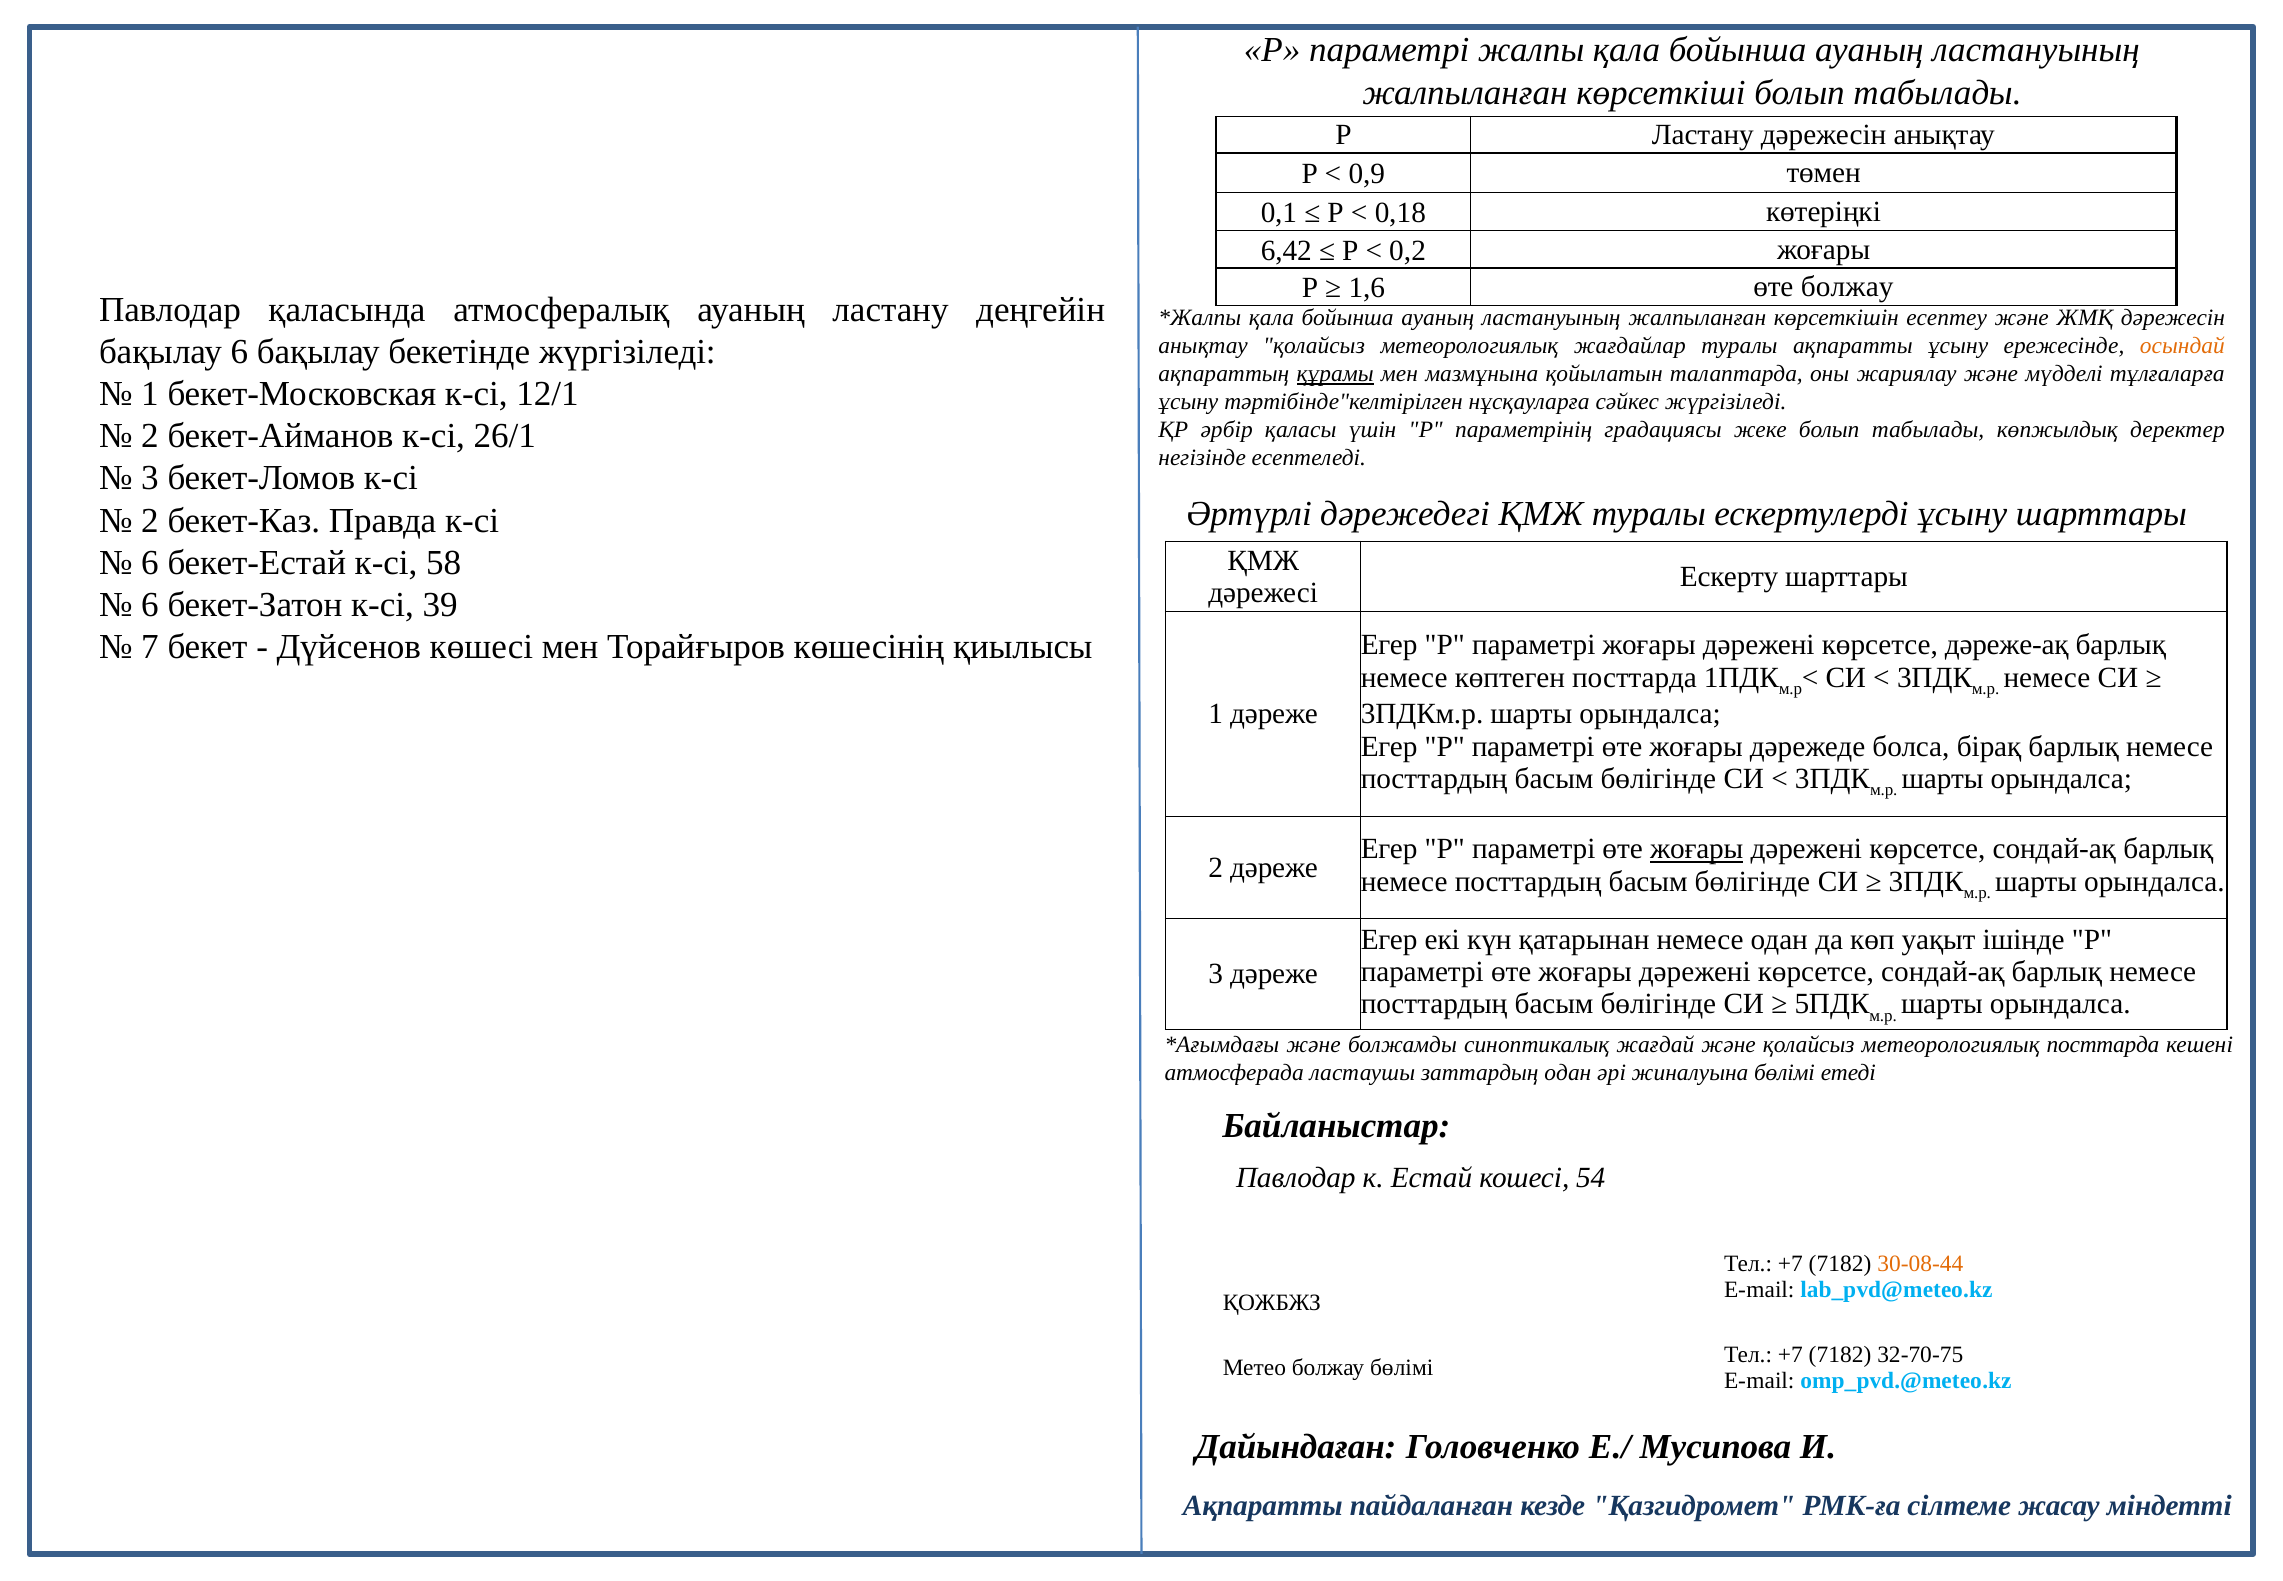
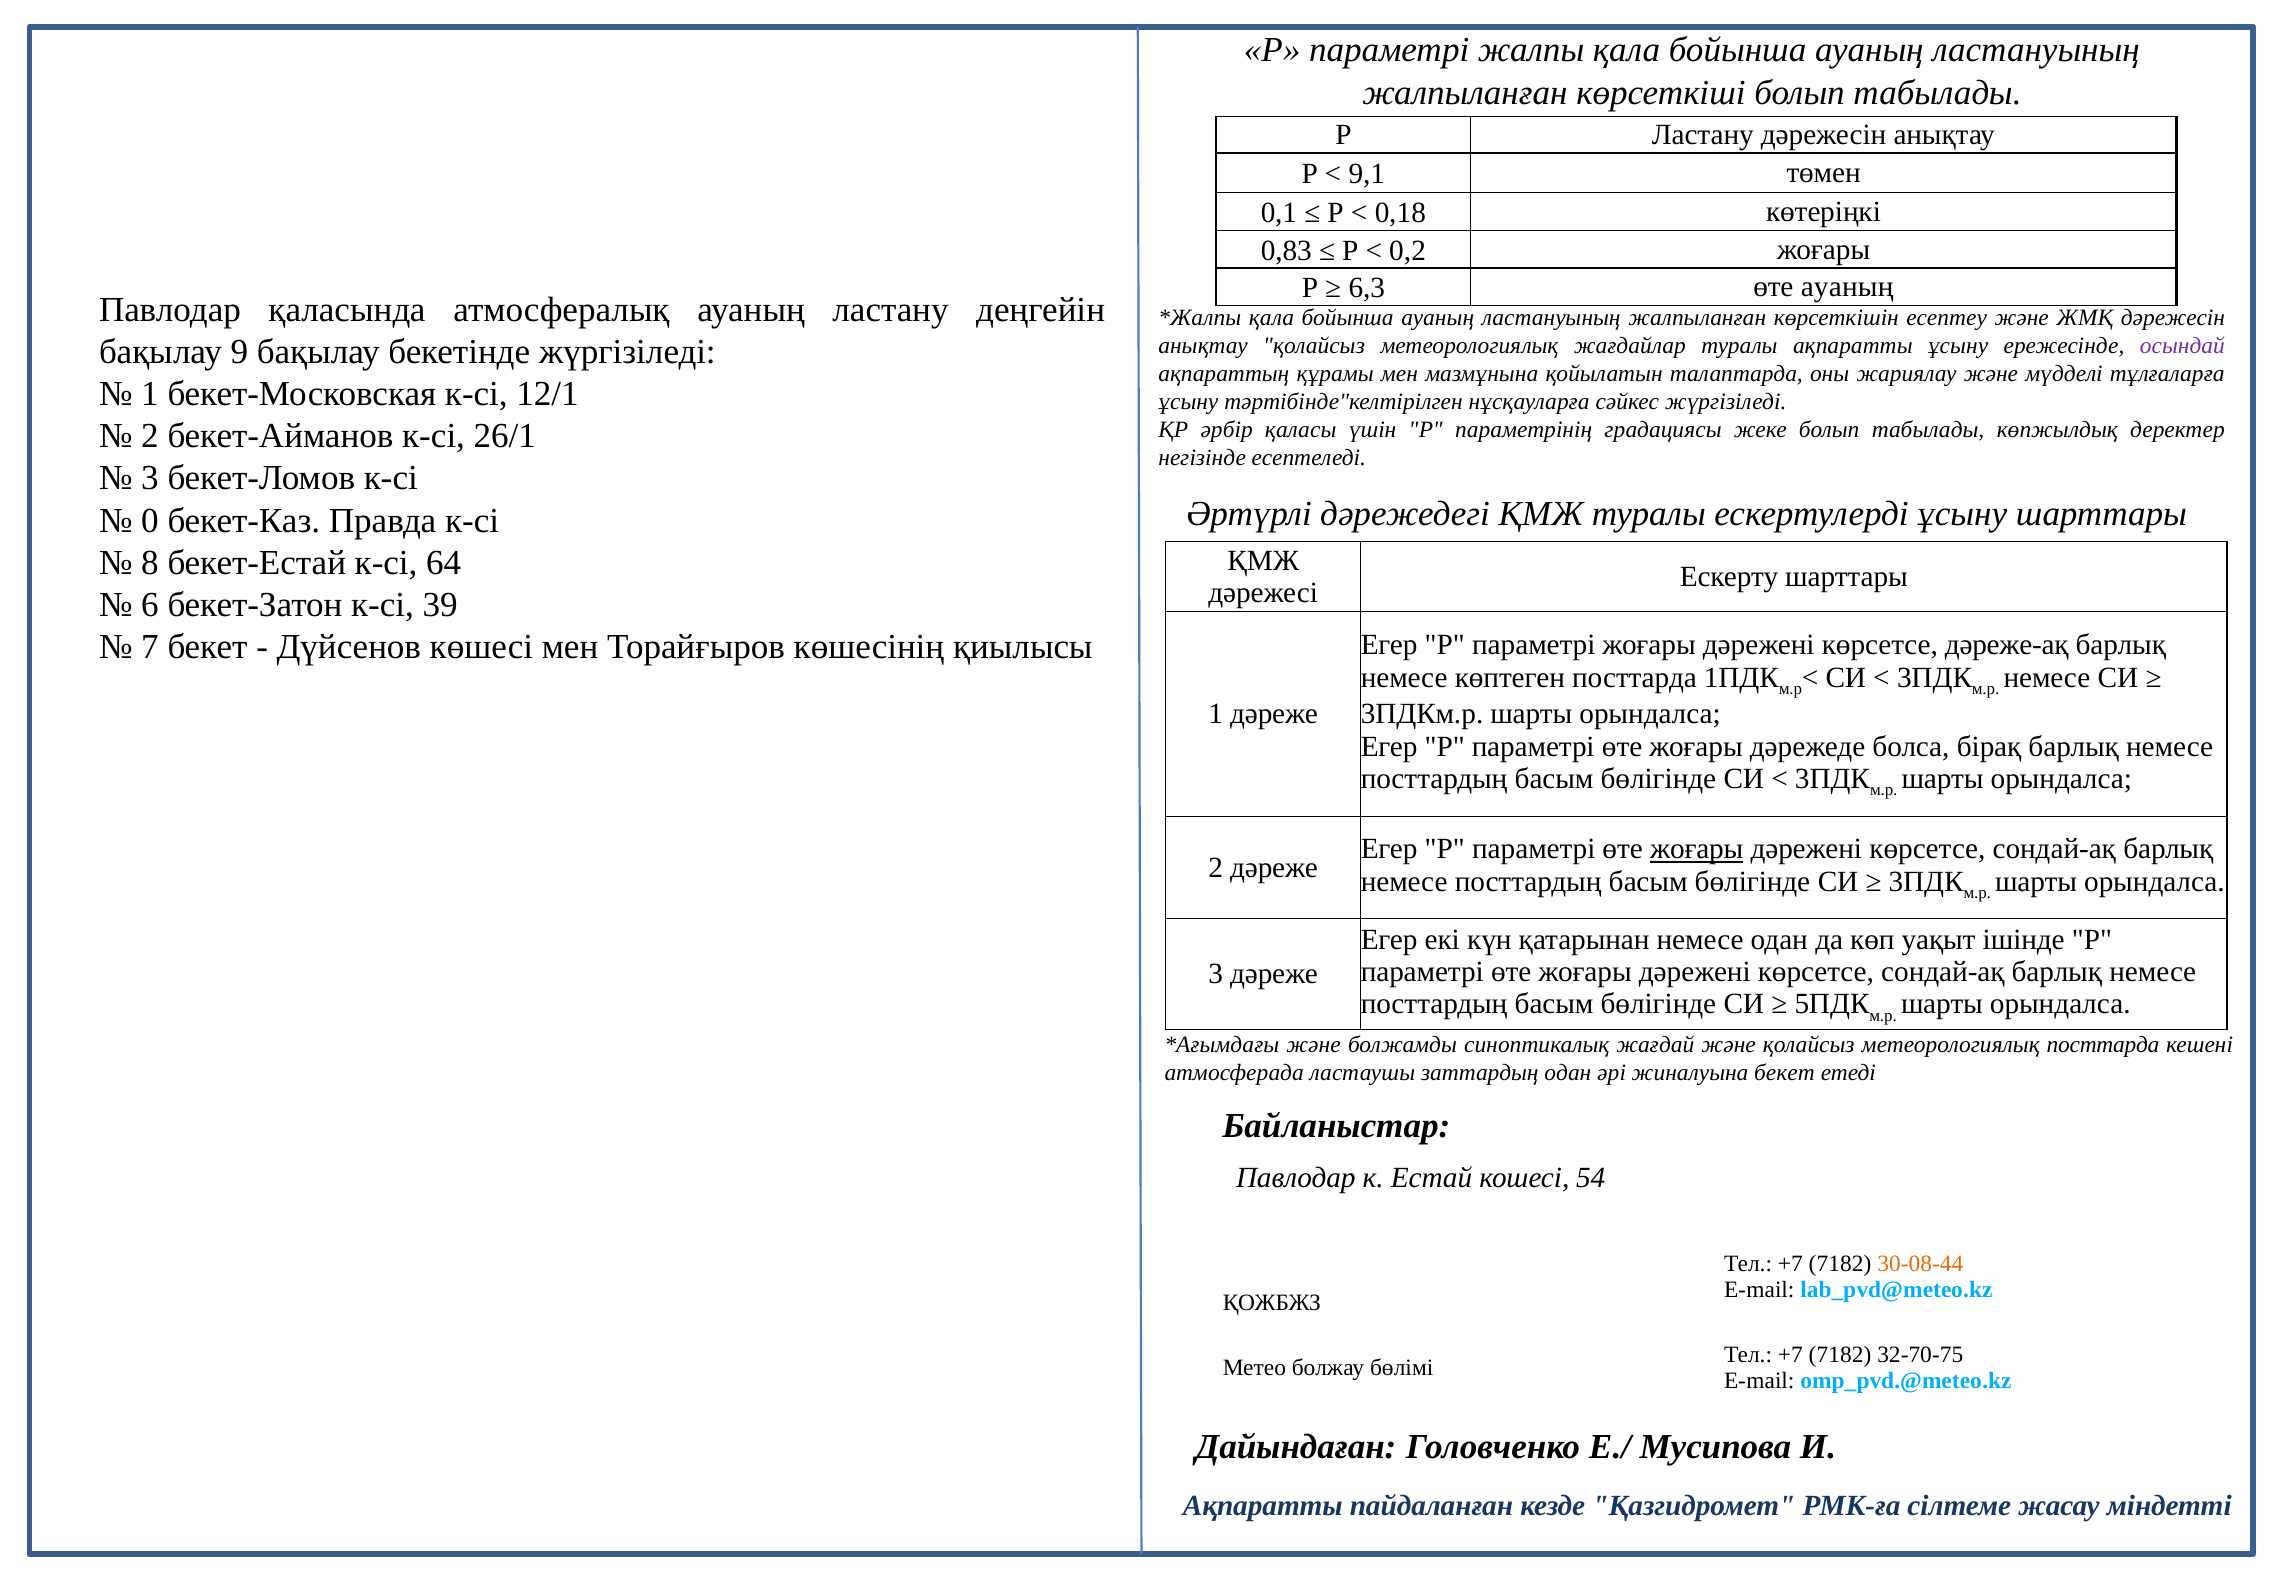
0,9: 0,9 -> 9,1
6,42: 6,42 -> 0,83
1,6: 1,6 -> 6,3
өте болжау: болжау -> ауаның
осындай colour: orange -> purple
бақылау 6: 6 -> 9
құрамы underline: present -> none
2 at (150, 520): 2 -> 0
6 at (150, 562): 6 -> 8
58: 58 -> 64
жиналуына бөлімі: бөлімі -> бекет
